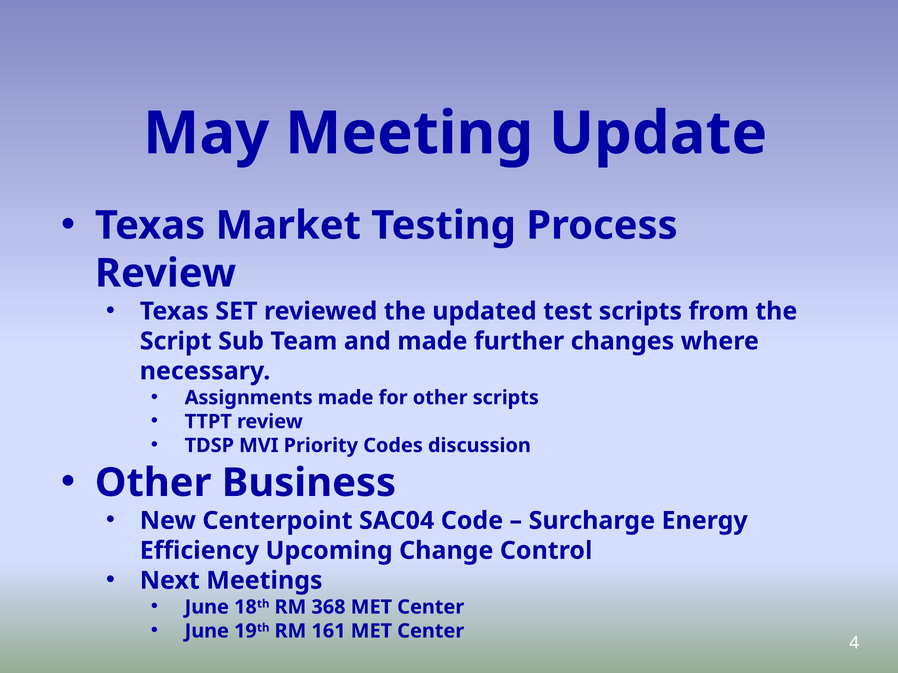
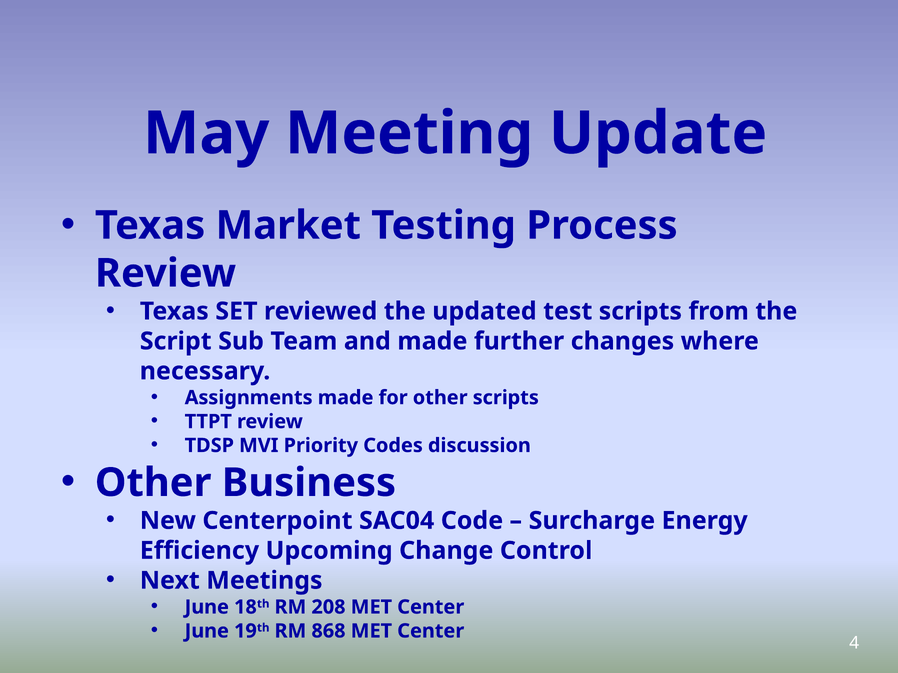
368: 368 -> 208
161: 161 -> 868
